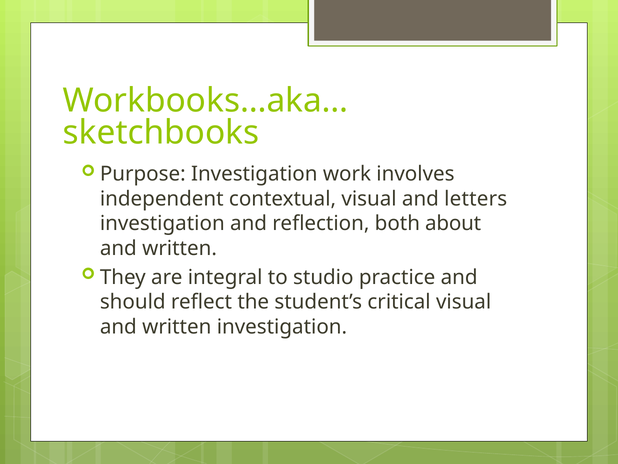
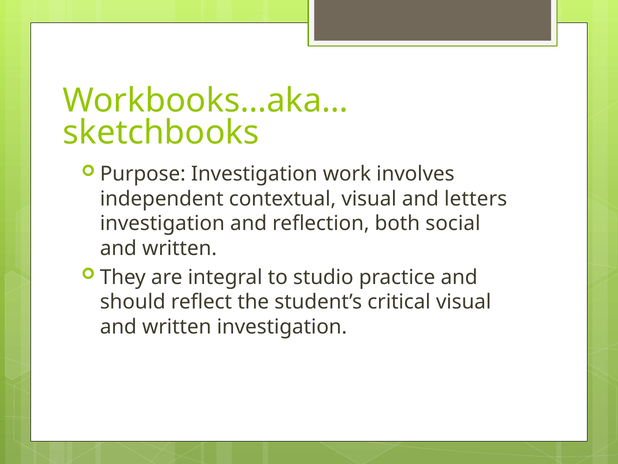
about: about -> social
